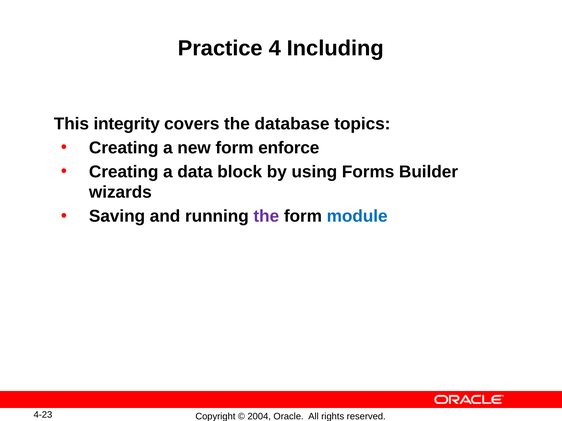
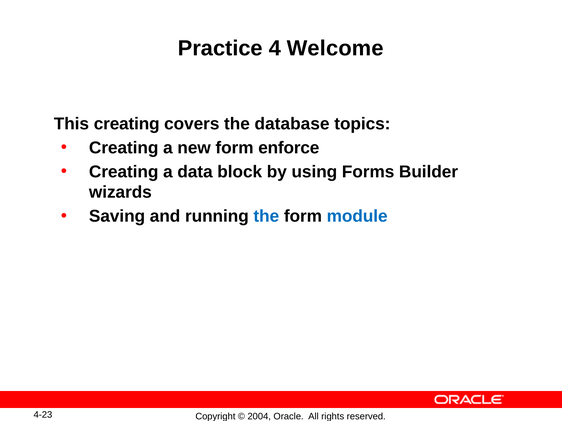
Including: Including -> Welcome
This integrity: integrity -> creating
the at (266, 217) colour: purple -> blue
